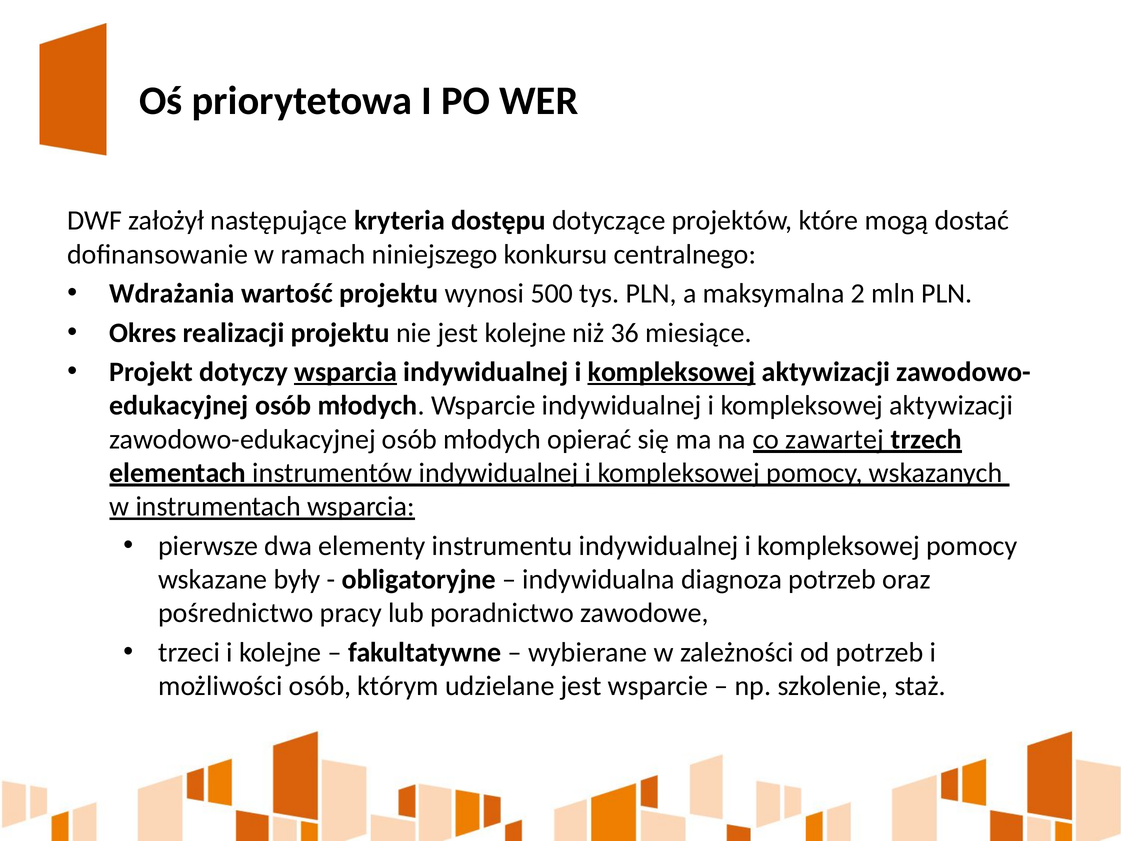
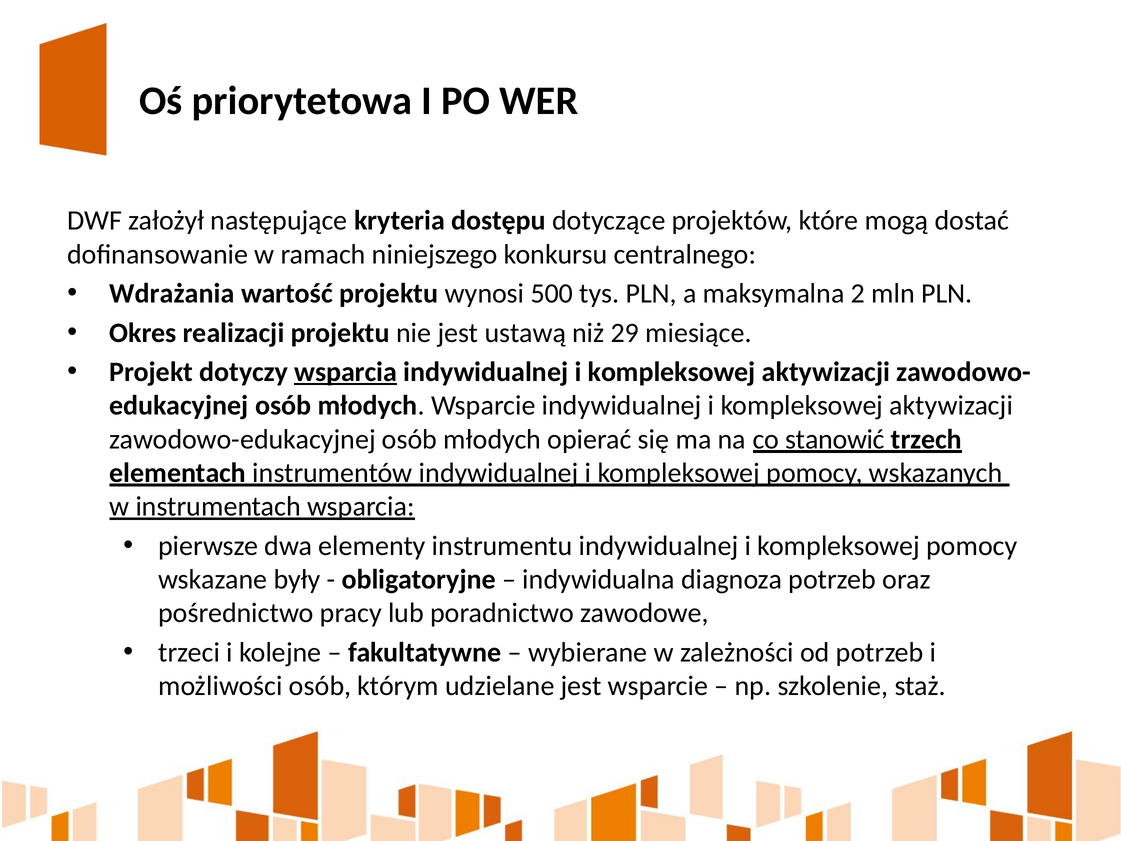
jest kolejne: kolejne -> ustawą
36: 36 -> 29
kompleksowej at (672, 372) underline: present -> none
zawartej: zawartej -> stanowić
